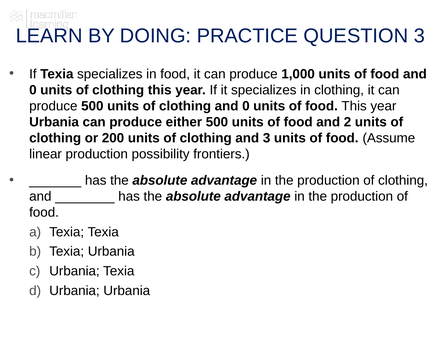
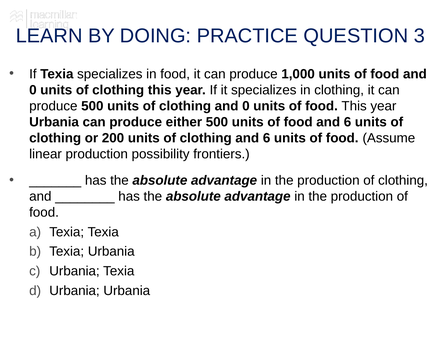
food and 2: 2 -> 6
clothing and 3: 3 -> 6
